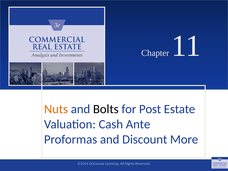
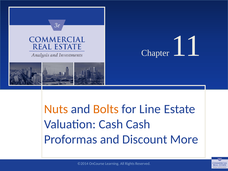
Bolts colour: black -> orange
Post: Post -> Line
Cash Ante: Ante -> Cash
